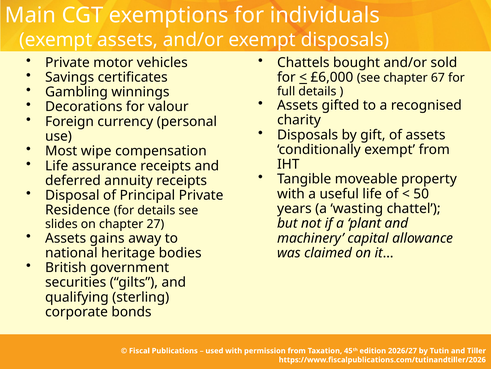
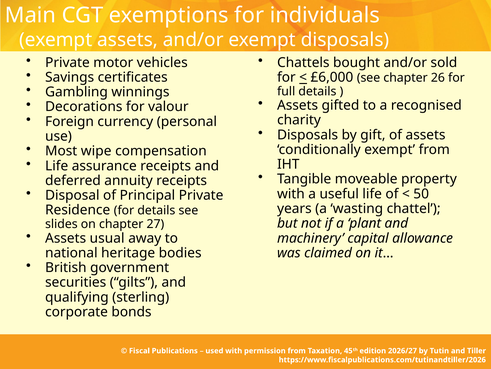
67: 67 -> 26
gains: gains -> usual
